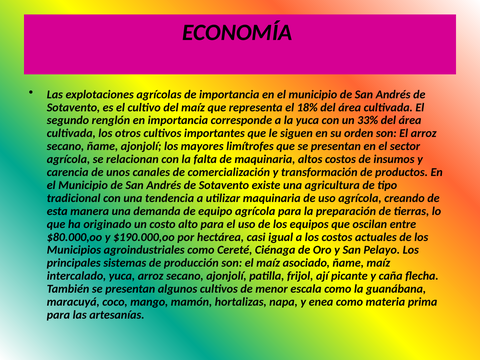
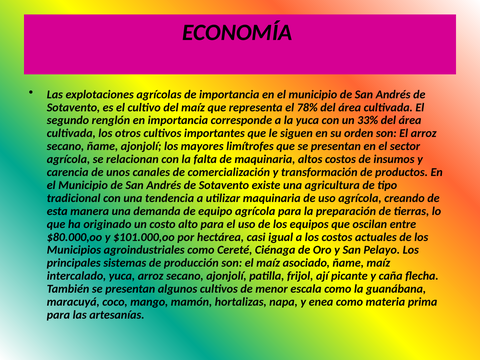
18%: 18% -> 78%
$190.000,oo: $190.000,oo -> $101.000,oo
